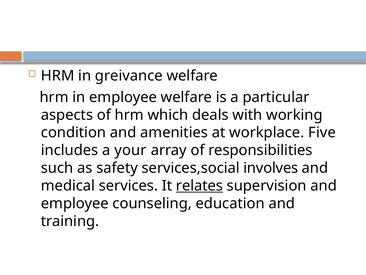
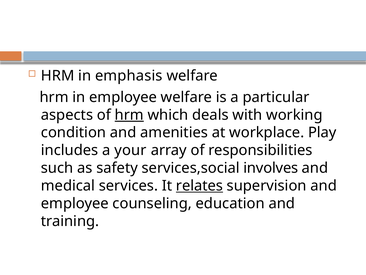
greivance: greivance -> emphasis
hrm at (129, 115) underline: none -> present
Five: Five -> Play
